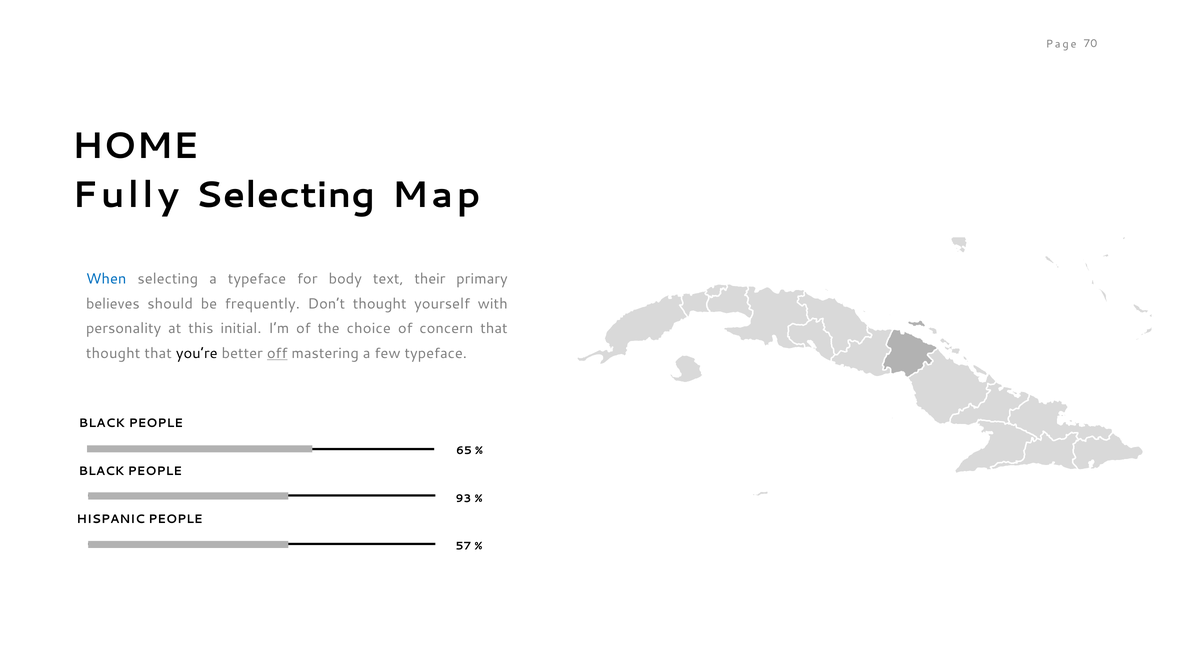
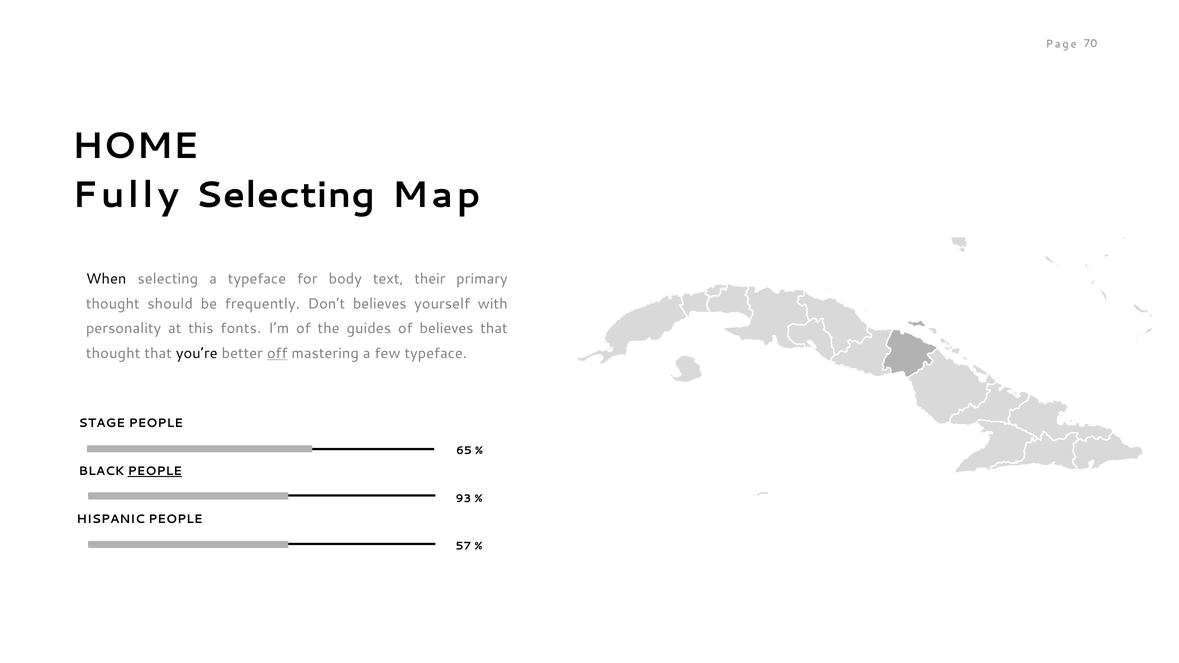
When colour: blue -> black
believes at (113, 304): believes -> thought
Don’t thought: thought -> believes
initial: initial -> fonts
choice: choice -> guides
of concern: concern -> believes
BLACK at (102, 424): BLACK -> STAGE
PEOPLE at (155, 471) underline: none -> present
